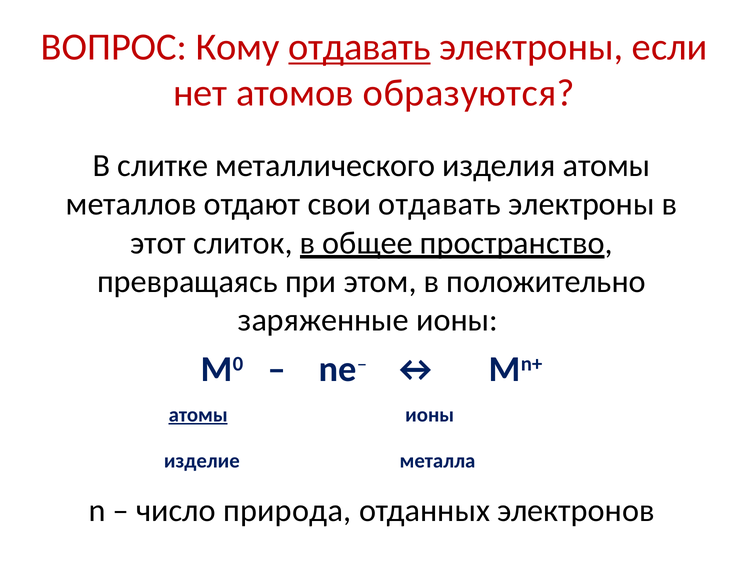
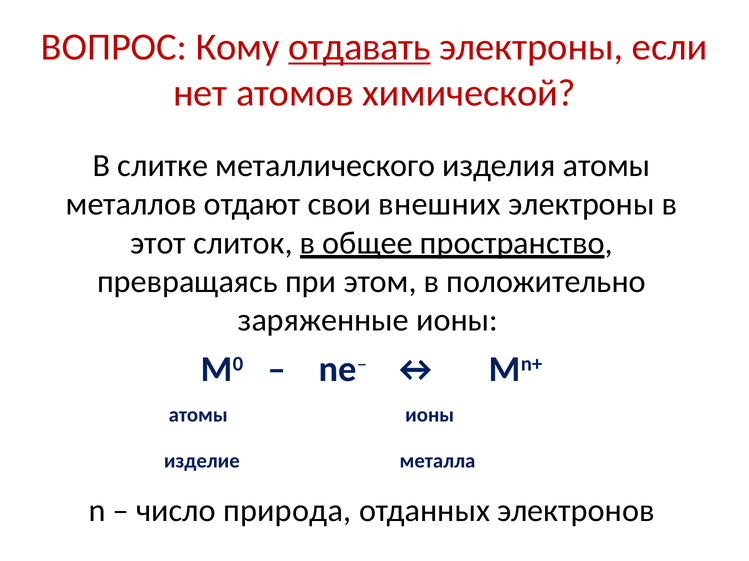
образуются: образуются -> химической
свои отдавать: отдавать -> внешних
атомы at (198, 415) underline: present -> none
